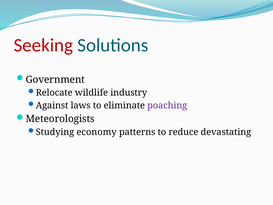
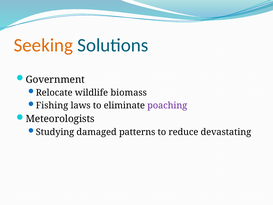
Seeking colour: red -> orange
industry: industry -> biomass
Against: Against -> Fishing
economy: economy -> damaged
